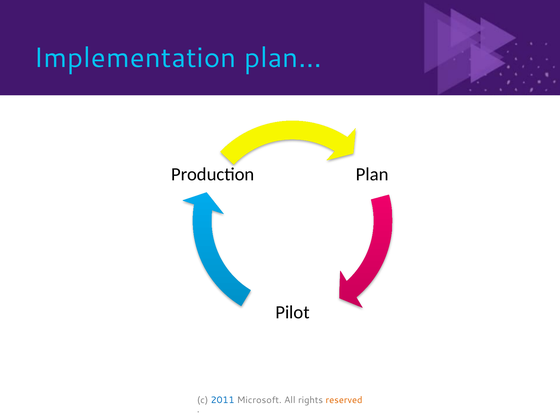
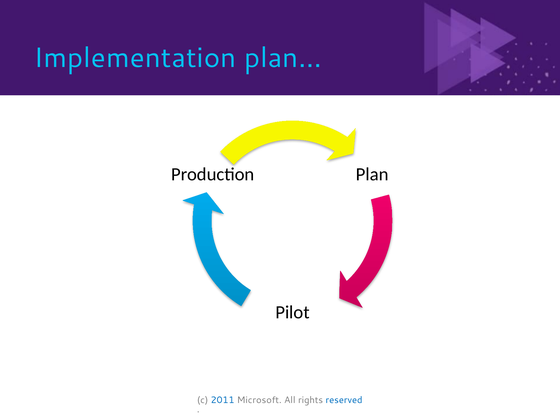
reserved colour: orange -> blue
